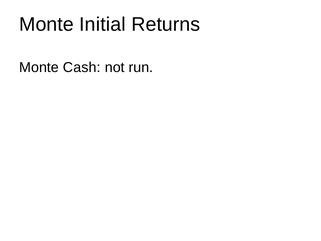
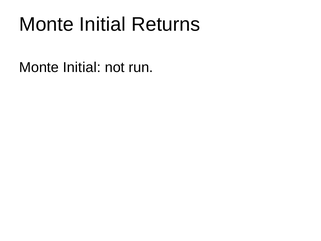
Cash at (82, 67): Cash -> Initial
